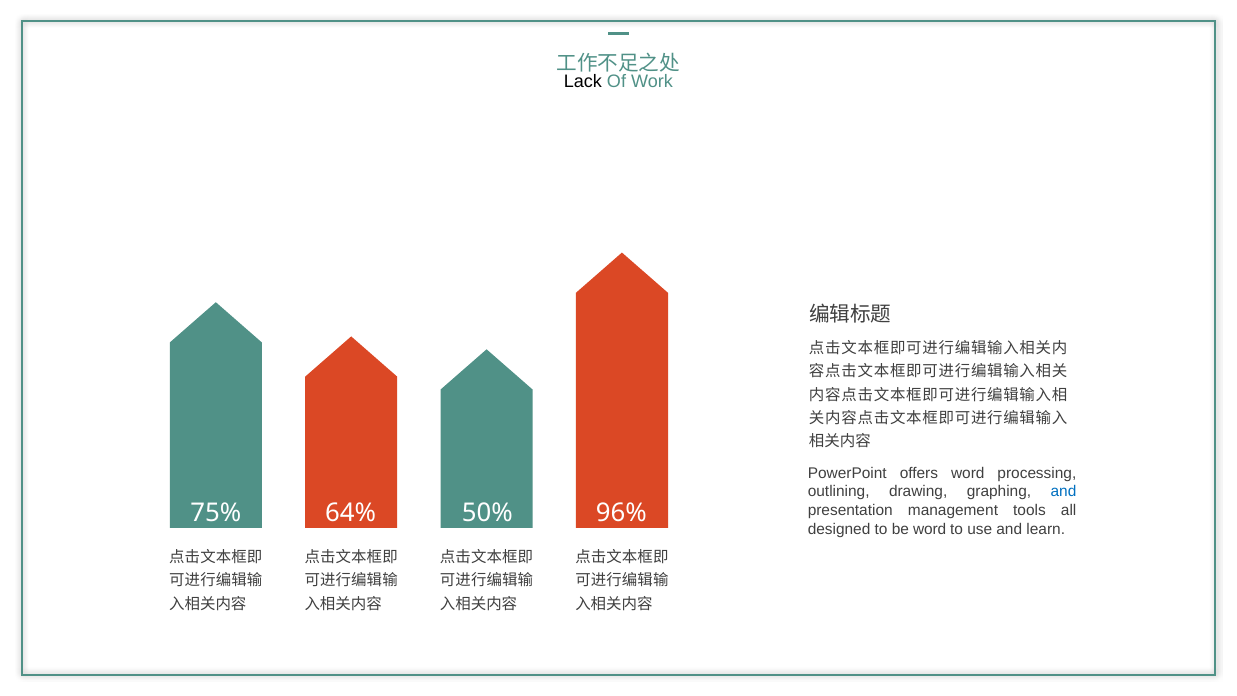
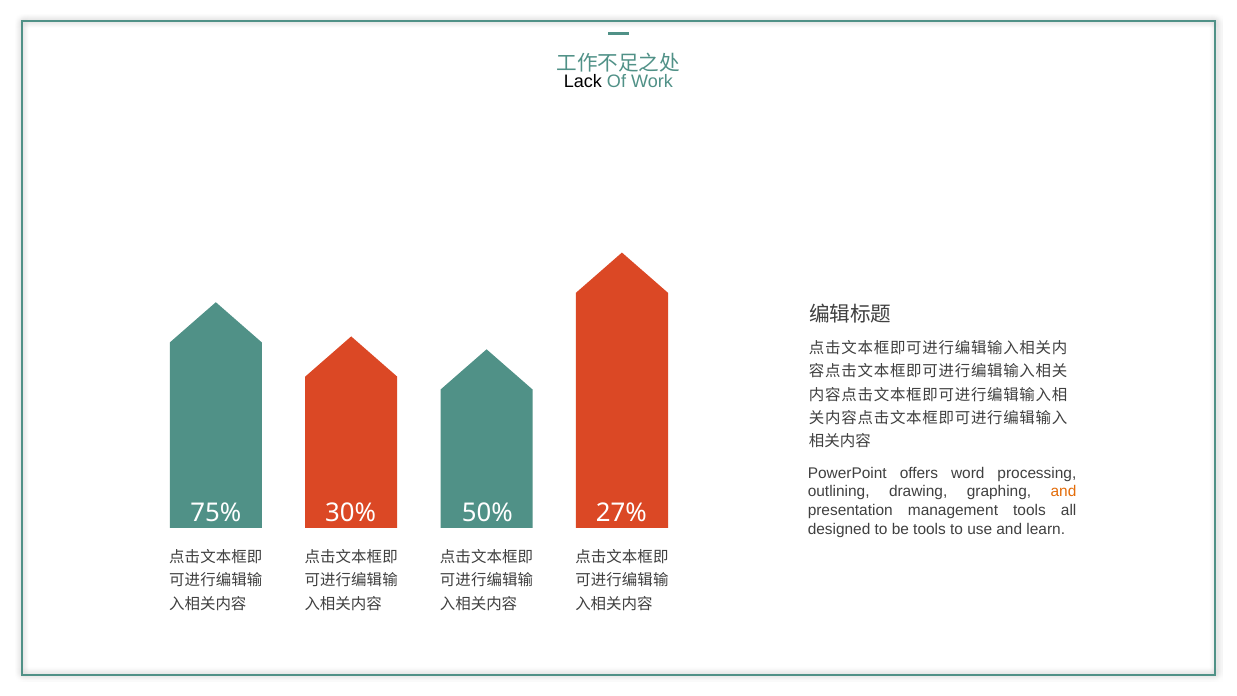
and at (1064, 492) colour: blue -> orange
64%: 64% -> 30%
96%: 96% -> 27%
be word: word -> tools
